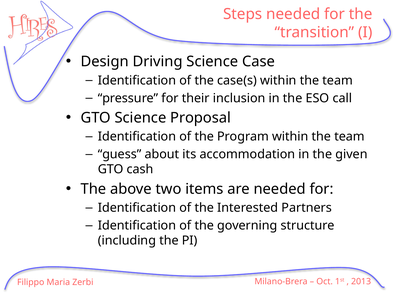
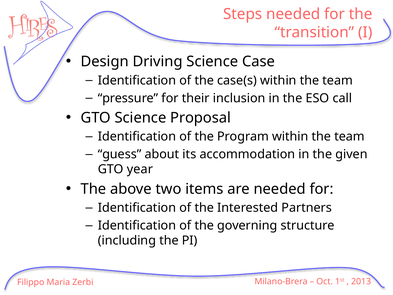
cash: cash -> year
